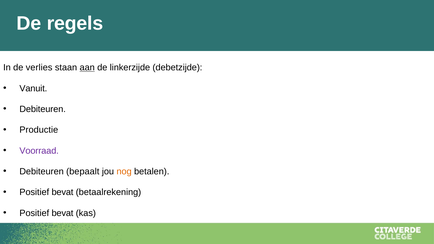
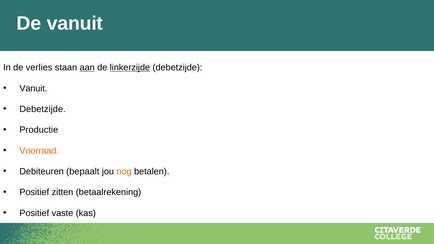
De regels: regels -> vanuit
linkerzijde underline: none -> present
Debiteuren at (43, 109): Debiteuren -> Debetzijde
Voorraad colour: purple -> orange
bevat at (63, 192): bevat -> zitten
bevat at (63, 213): bevat -> vaste
